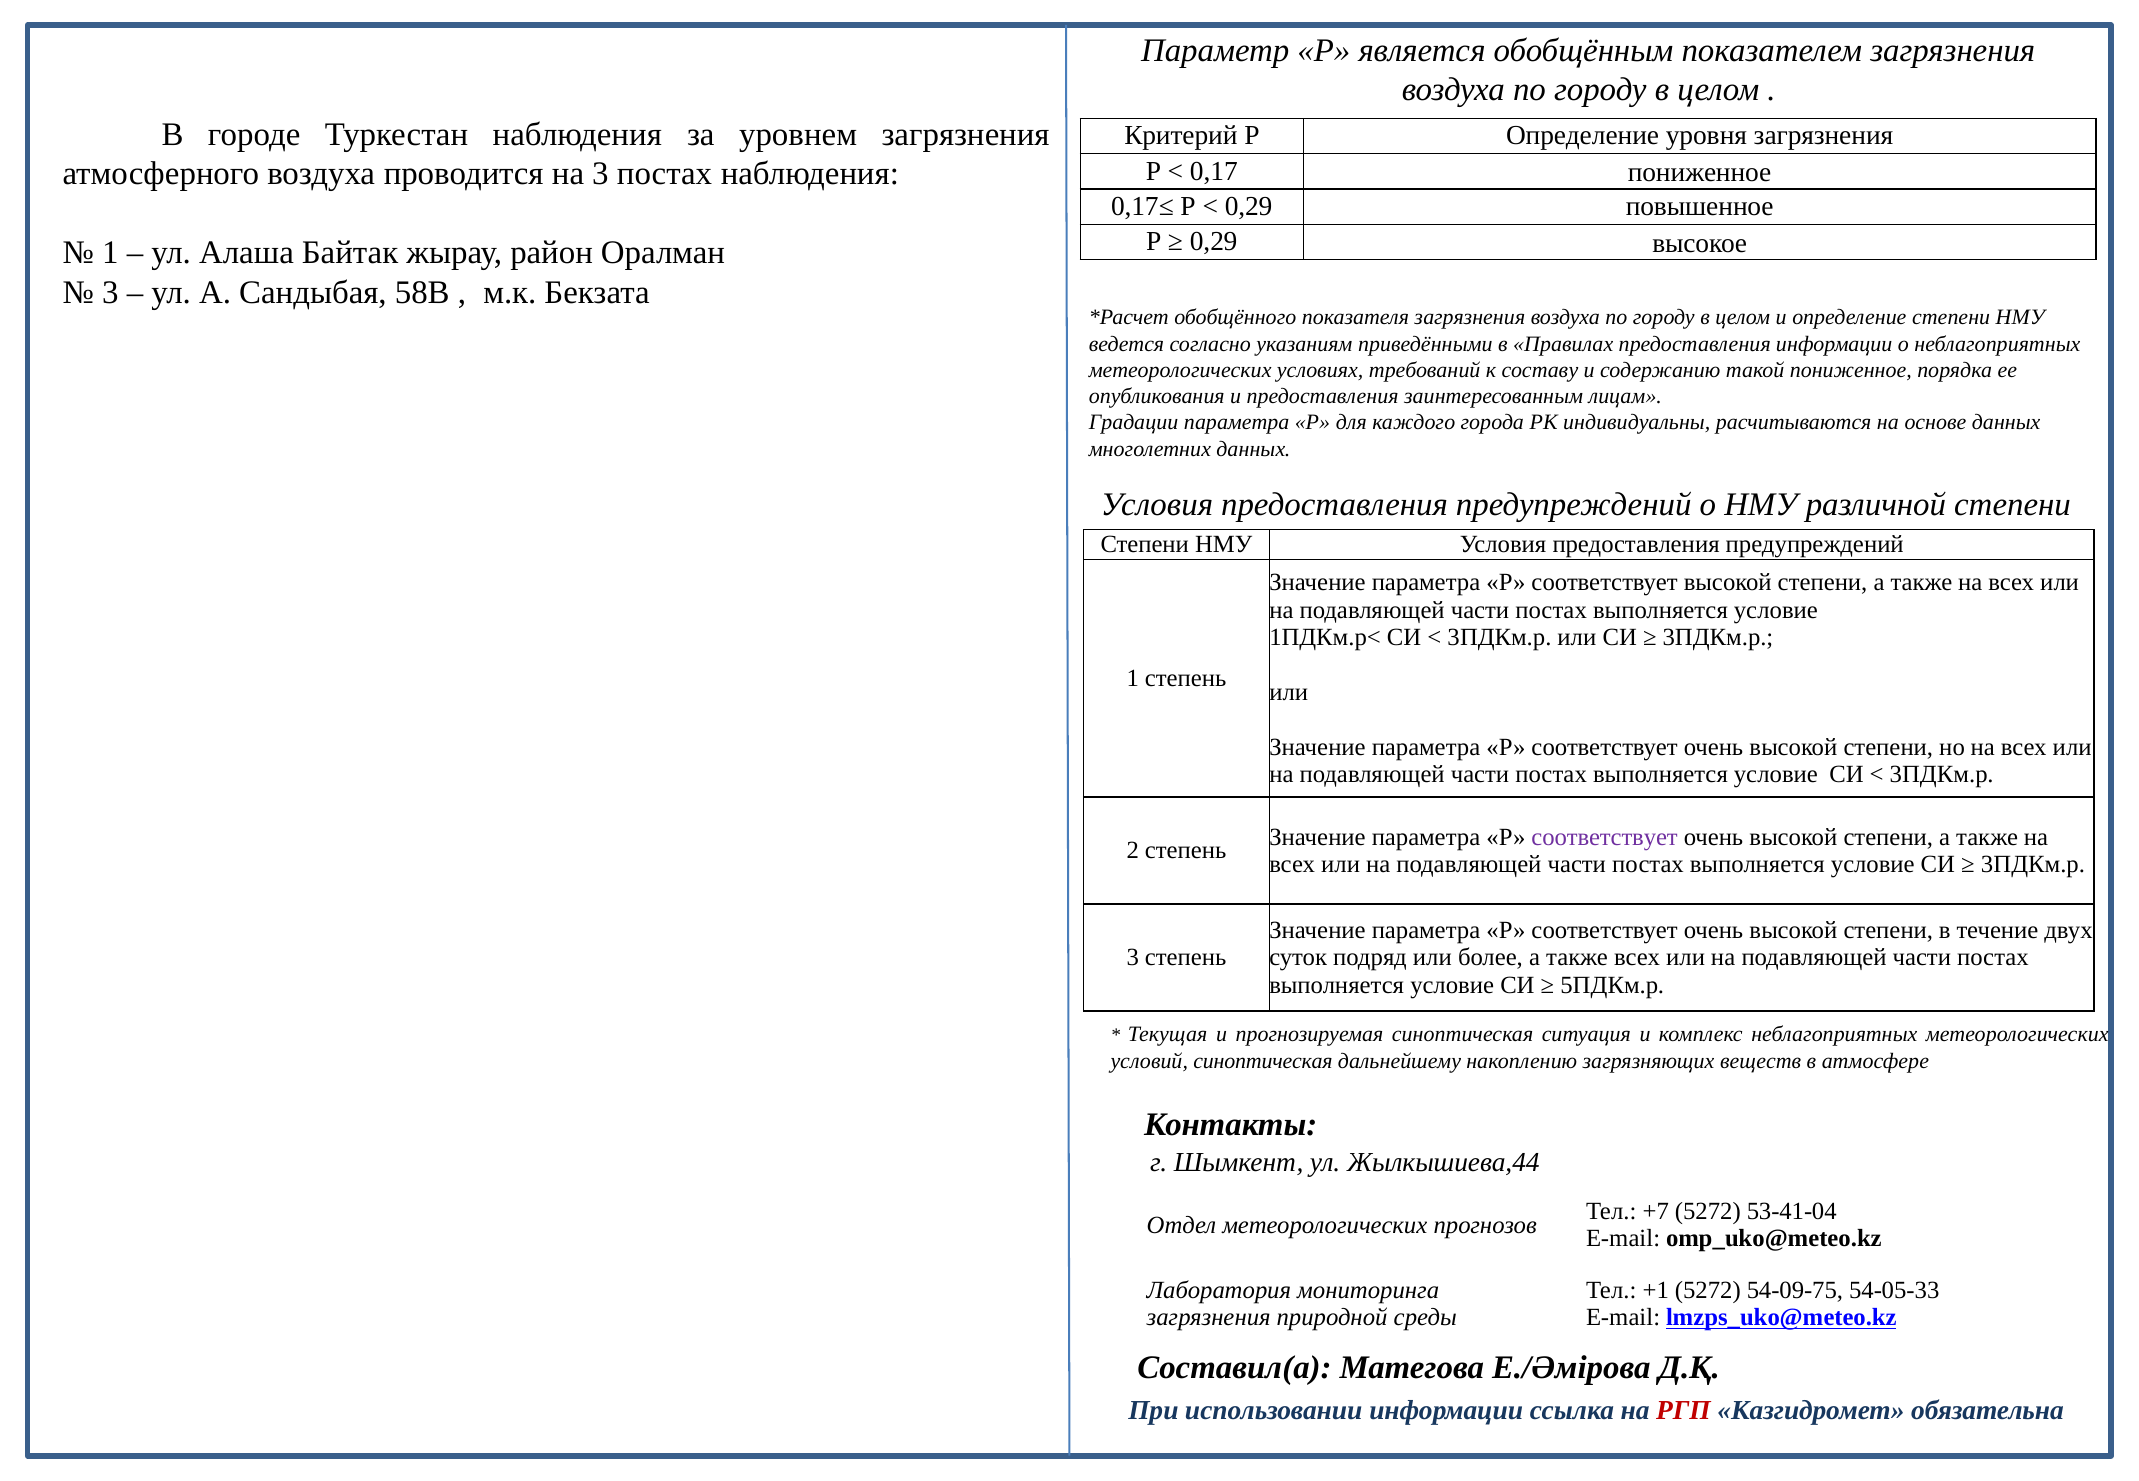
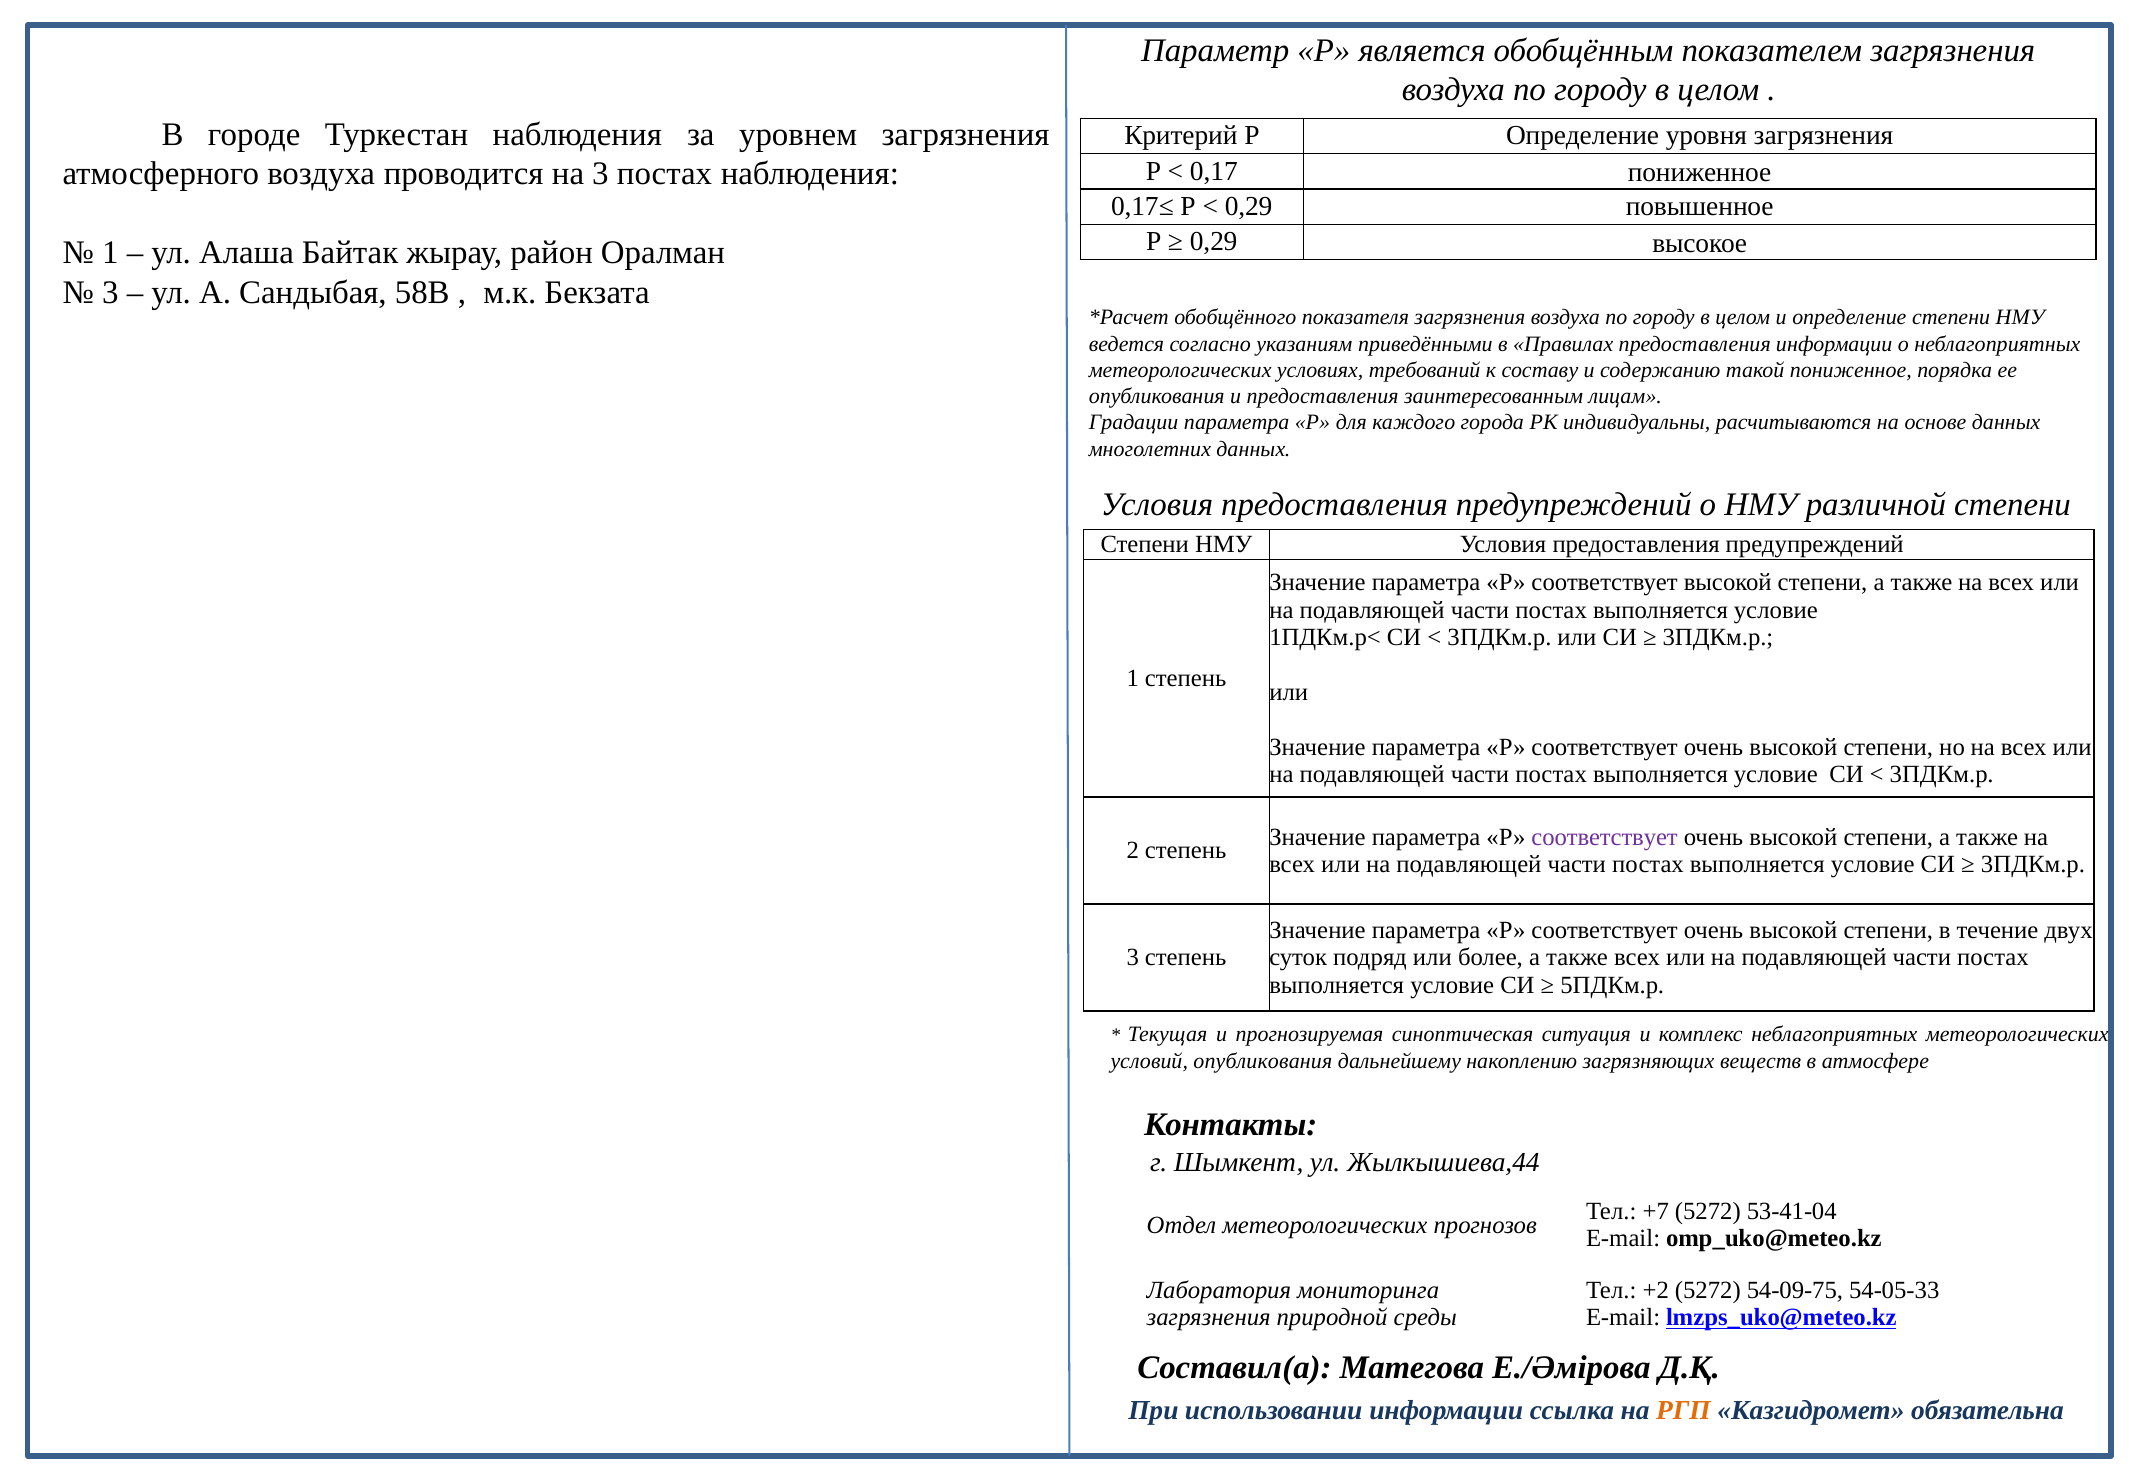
условий синоптическая: синоптическая -> опубликования
+1: +1 -> +2
РГП colour: red -> orange
